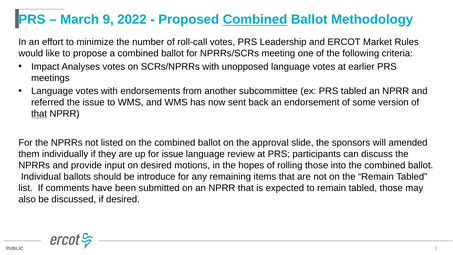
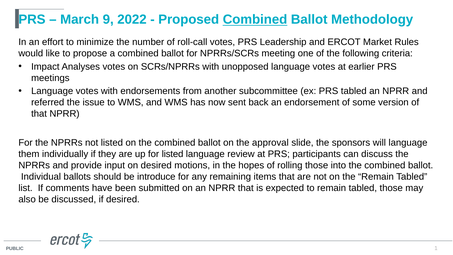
that at (39, 114) underline: present -> none
will amended: amended -> language
for issue: issue -> listed
